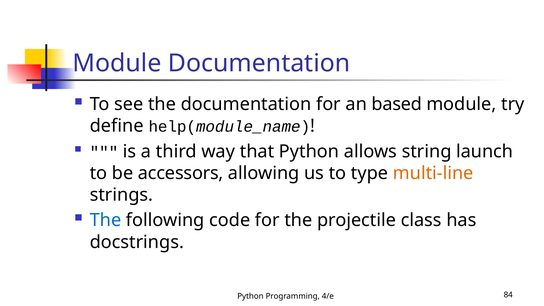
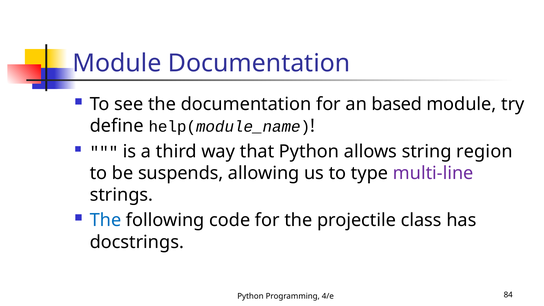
launch: launch -> region
accessors: accessors -> suspends
multi-line colour: orange -> purple
